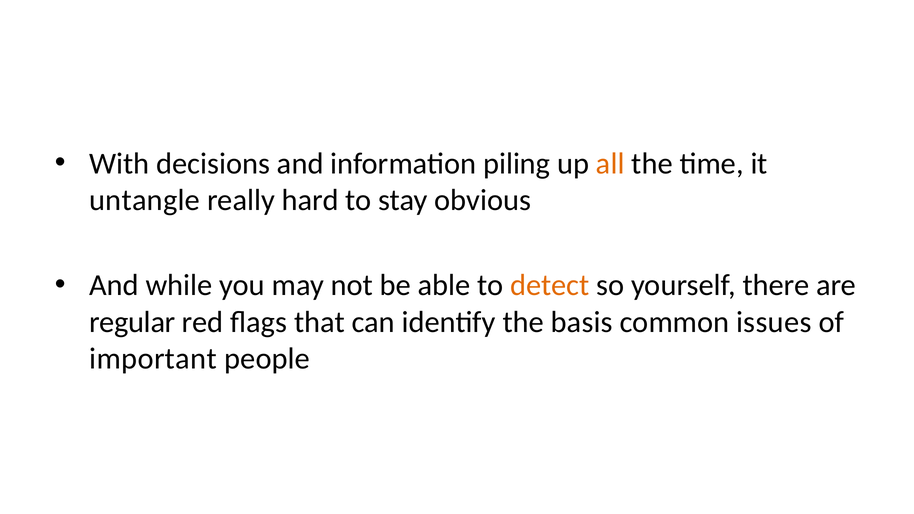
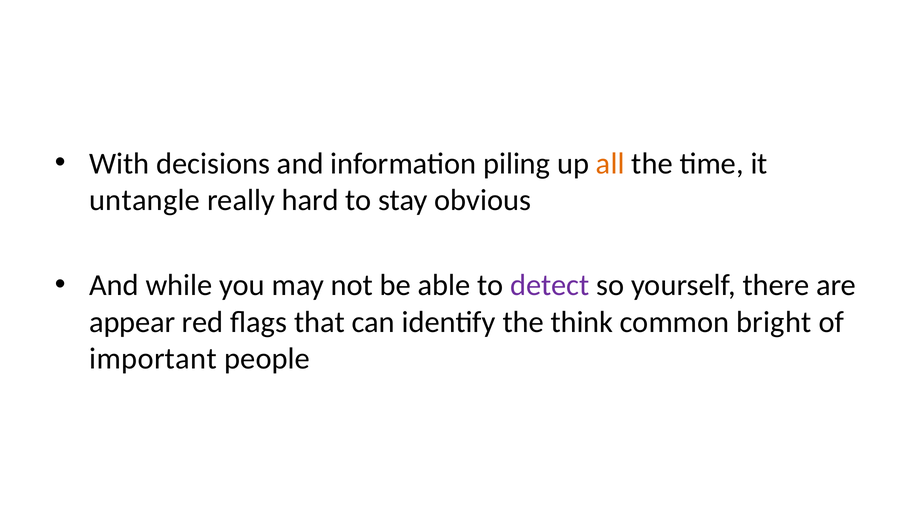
detect colour: orange -> purple
regular: regular -> appear
basis: basis -> think
issues: issues -> bright
